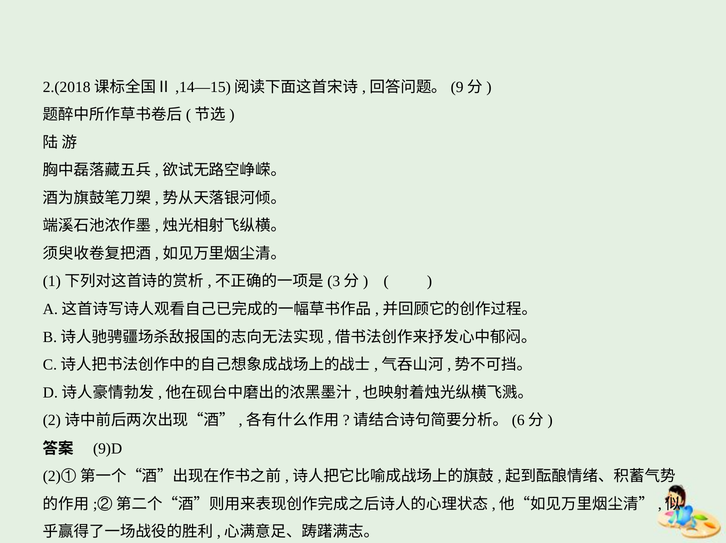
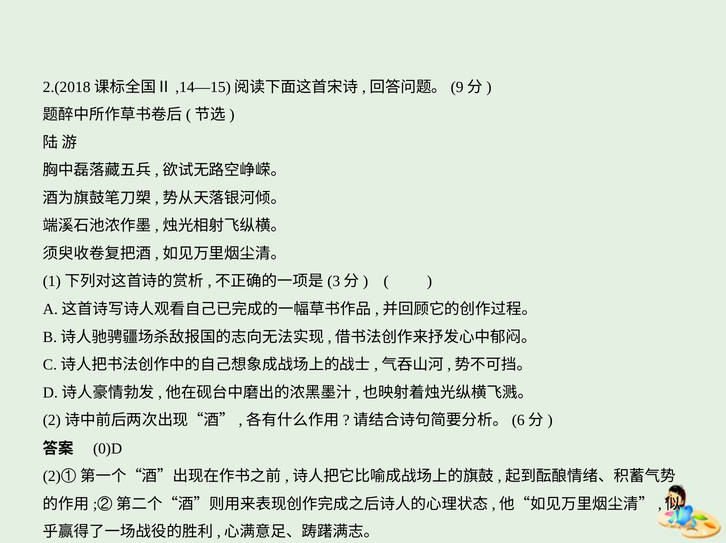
9)D: 9)D -> 0)D
